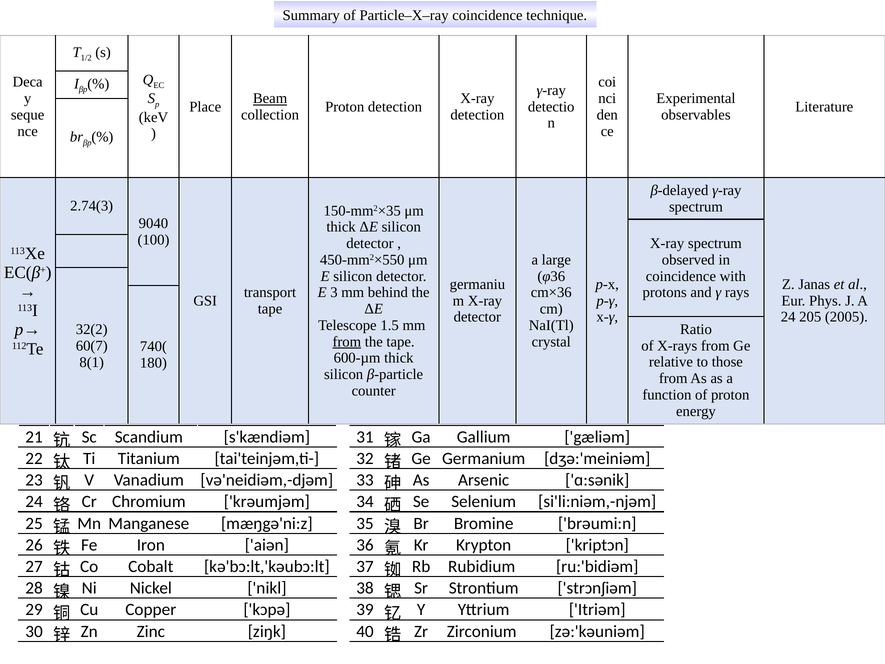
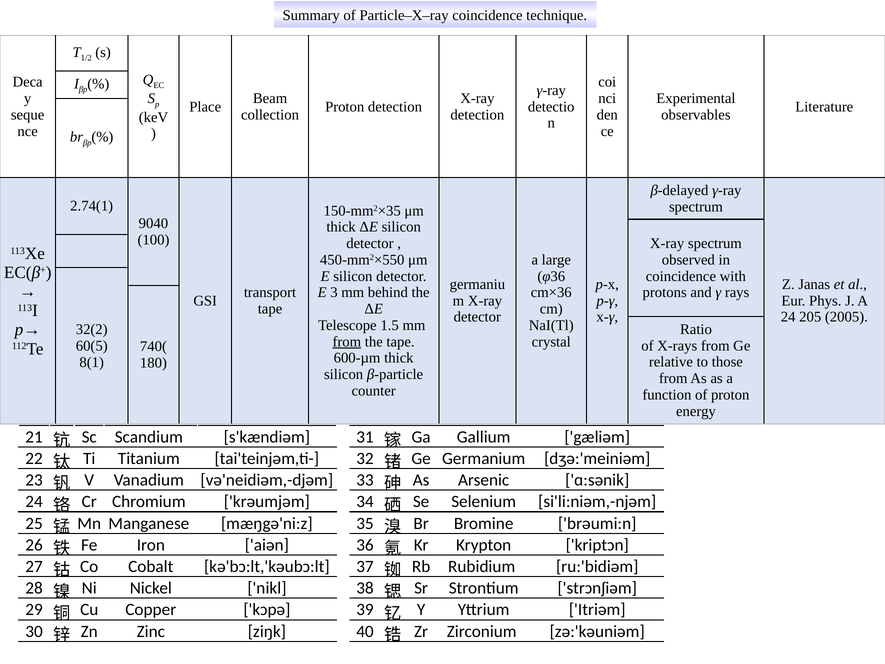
Beam underline: present -> none
2.74(3: 2.74(3 -> 2.74(1
60(7: 60(7 -> 60(5
